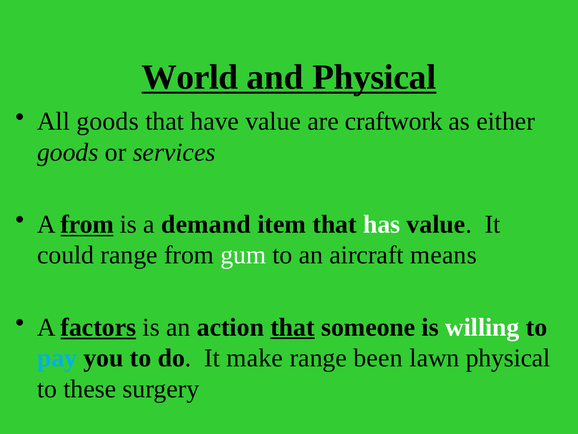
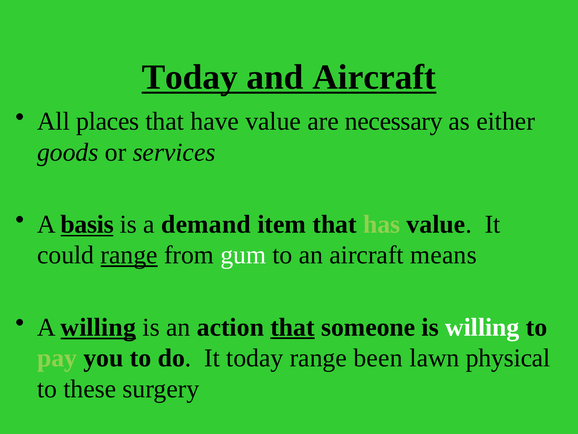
World at (190, 77): World -> Today
and Physical: Physical -> Aircraft
All goods: goods -> places
craftwork: craftwork -> necessary
A from: from -> basis
has colour: white -> light green
range at (129, 255) underline: none -> present
A factors: factors -> willing
pay colour: light blue -> light green
It make: make -> today
